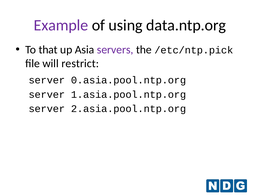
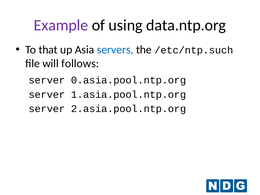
servers colour: purple -> blue
/etc/ntp.pick: /etc/ntp.pick -> /etc/ntp.such
restrict: restrict -> follows
